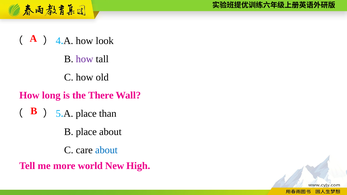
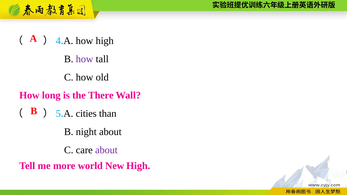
how look: look -> high
A place: place -> cities
B place: place -> night
about at (106, 150) colour: blue -> purple
